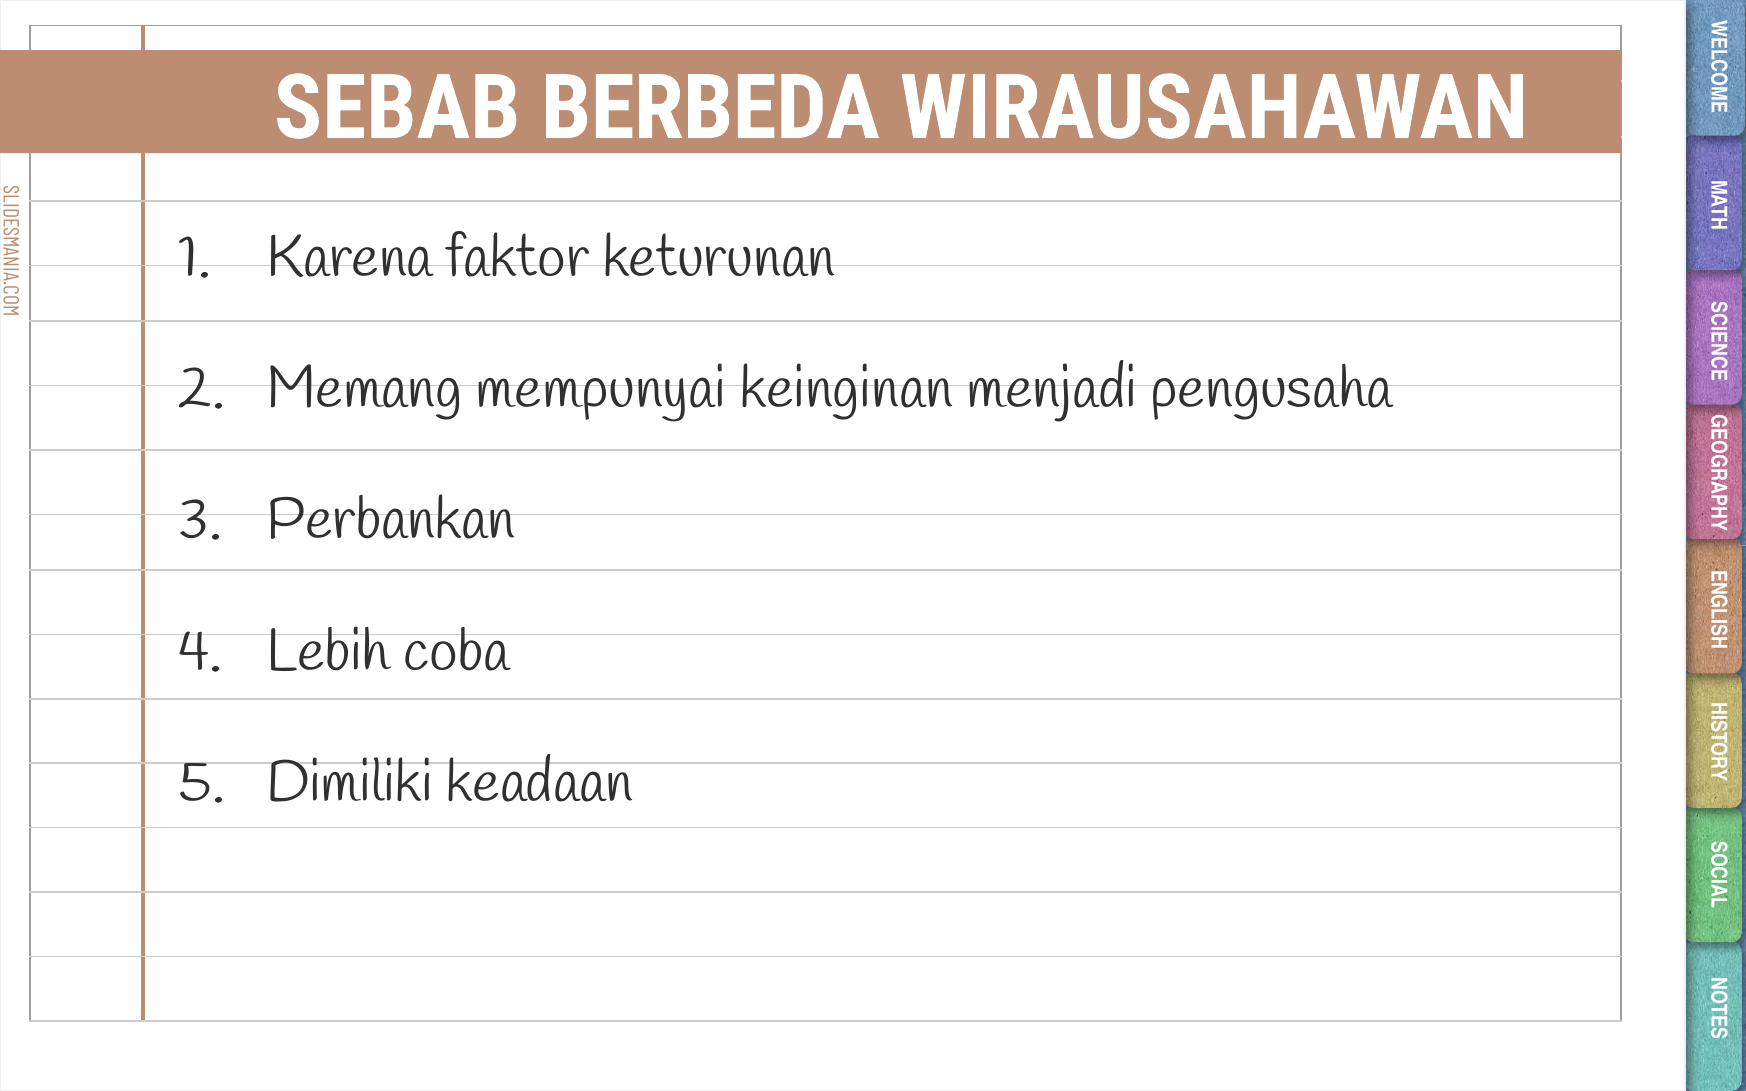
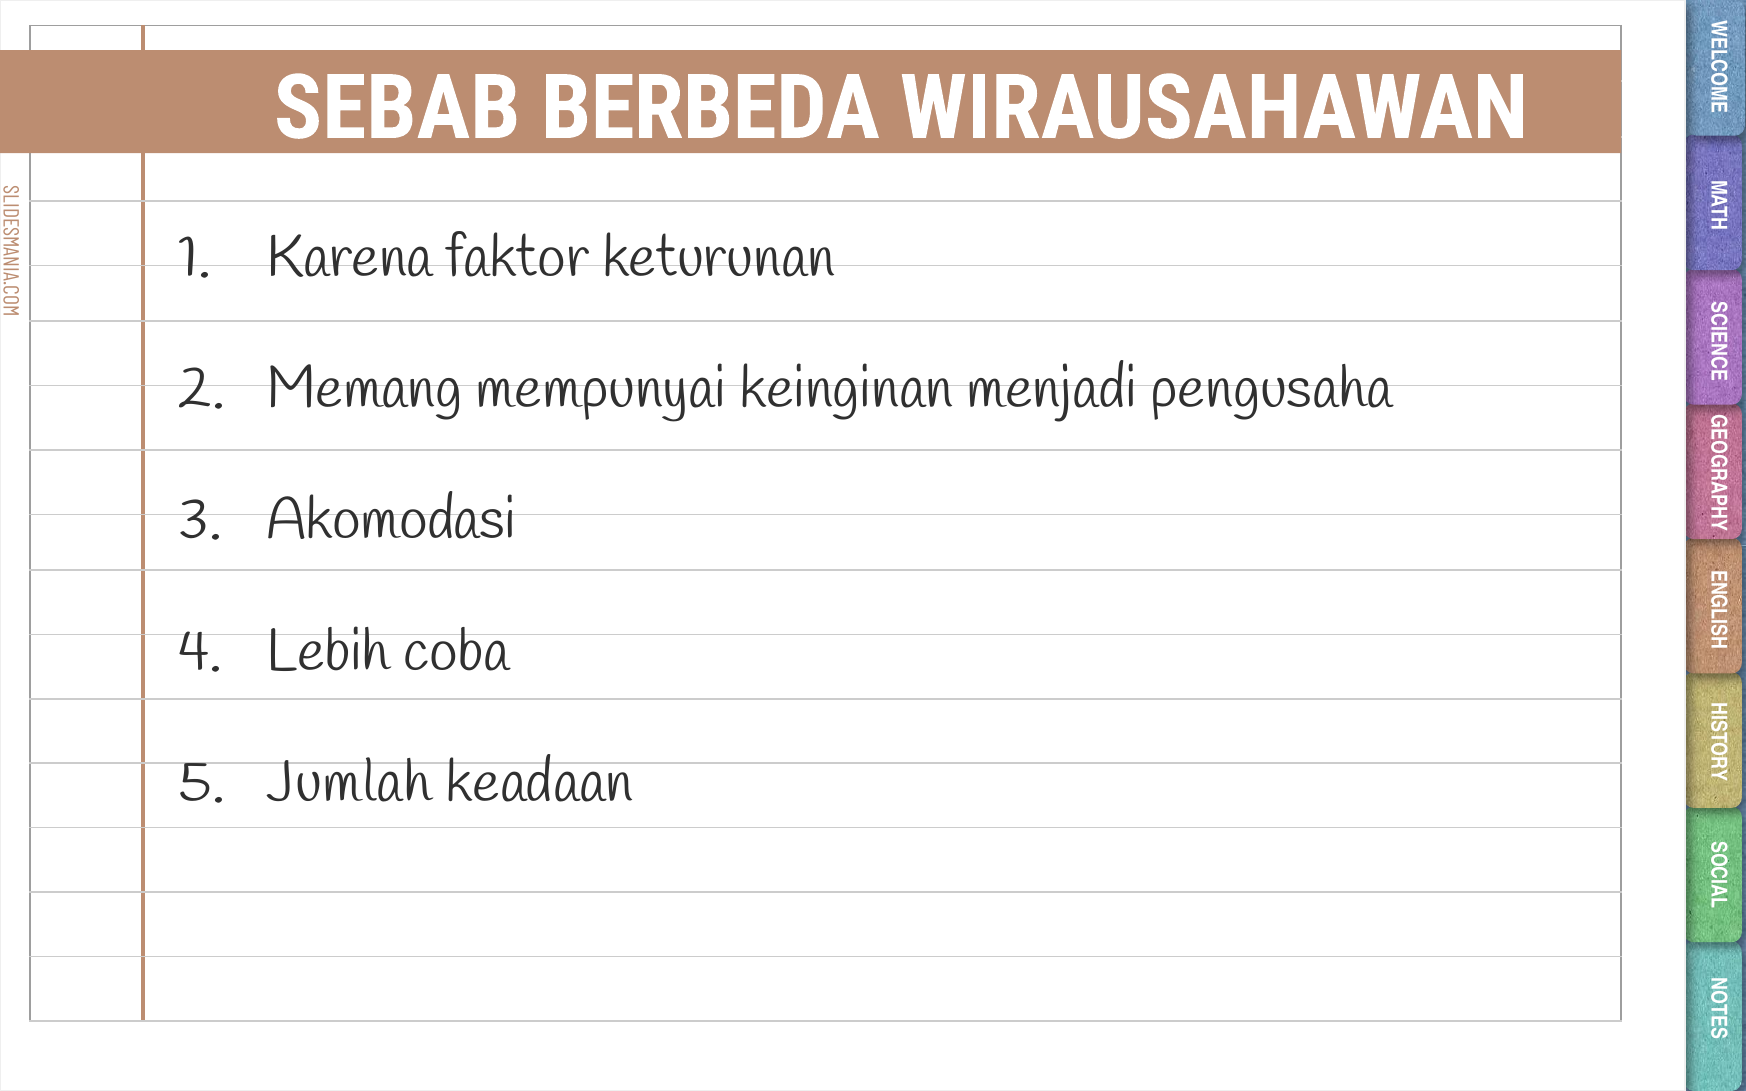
Perbankan: Perbankan -> Akomodasi
Dimiliki: Dimiliki -> Jumlah
